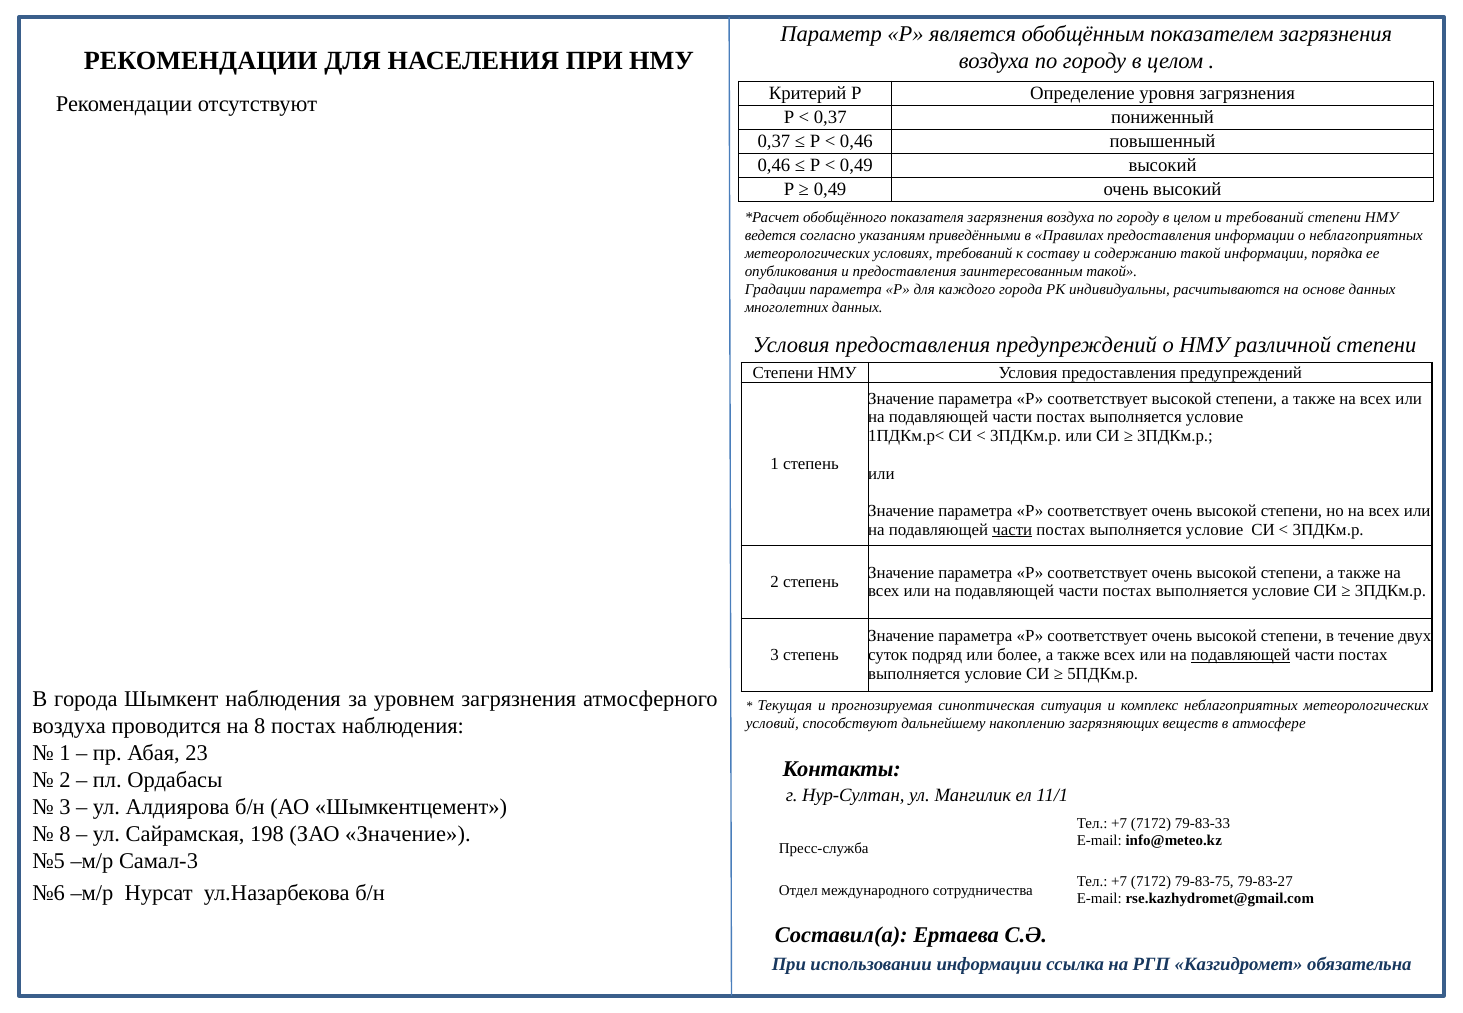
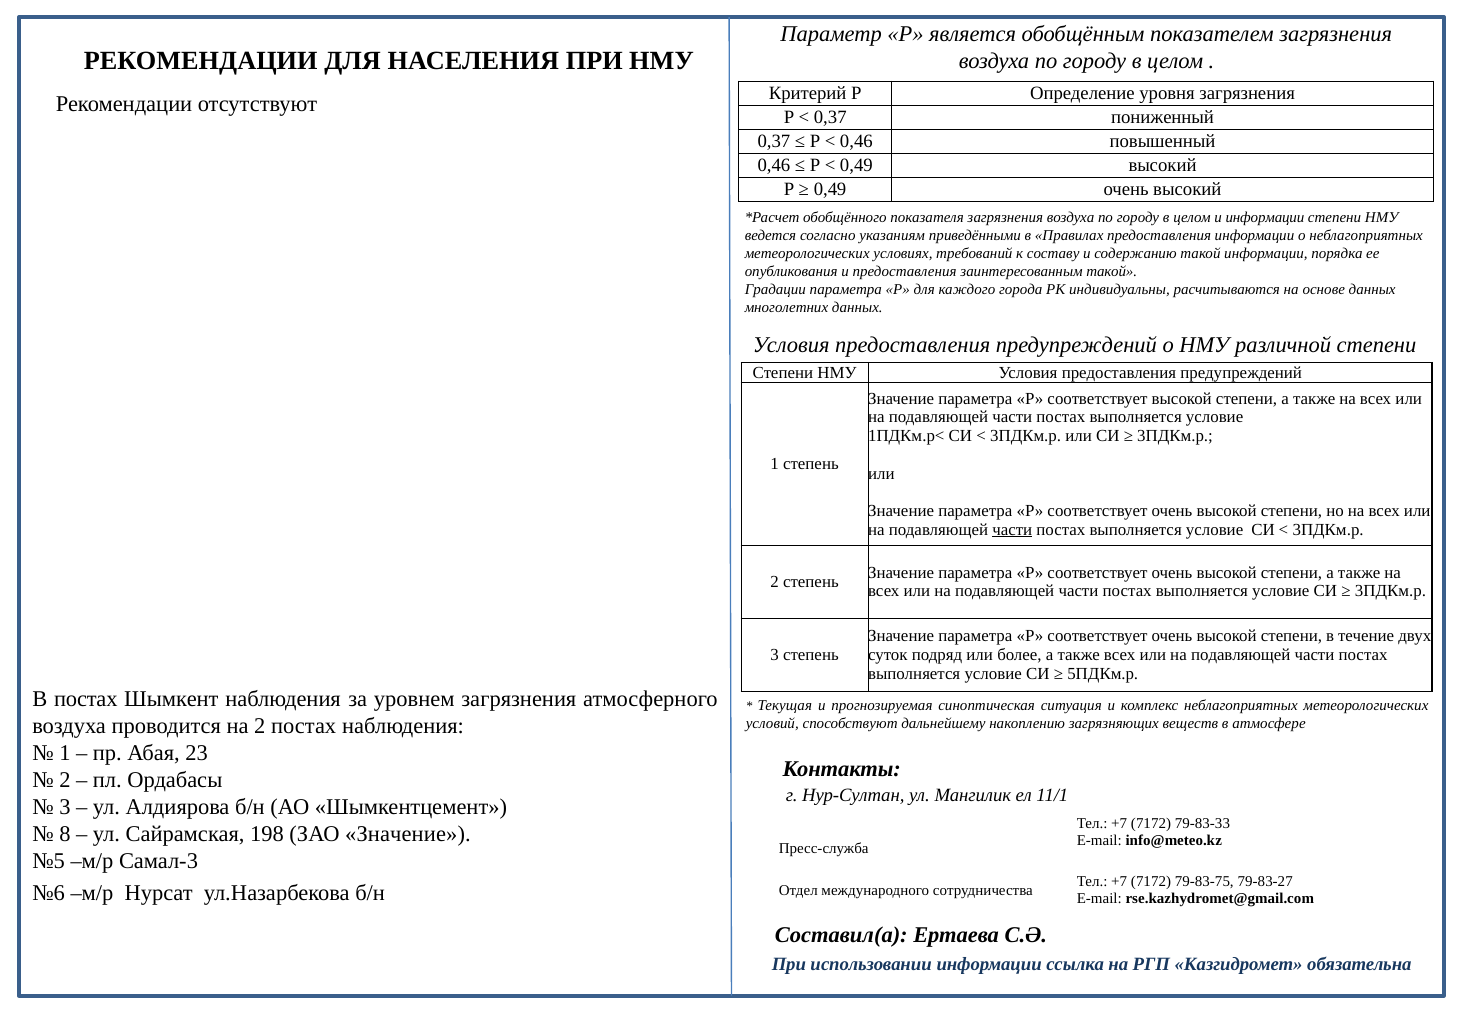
и требований: требований -> информации
подавляющей at (1241, 655) underline: present -> none
В города: города -> постах
на 8: 8 -> 2
